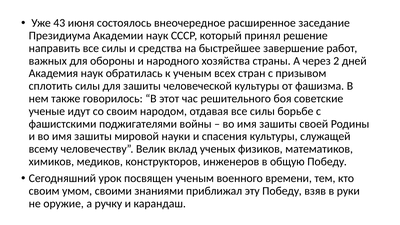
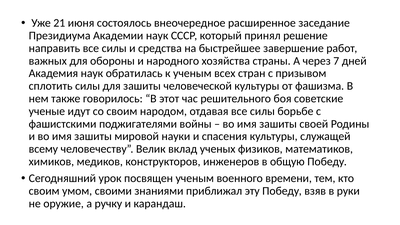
43: 43 -> 21
2: 2 -> 7
